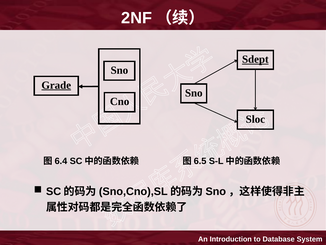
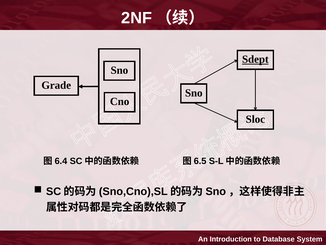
Grade underline: present -> none
